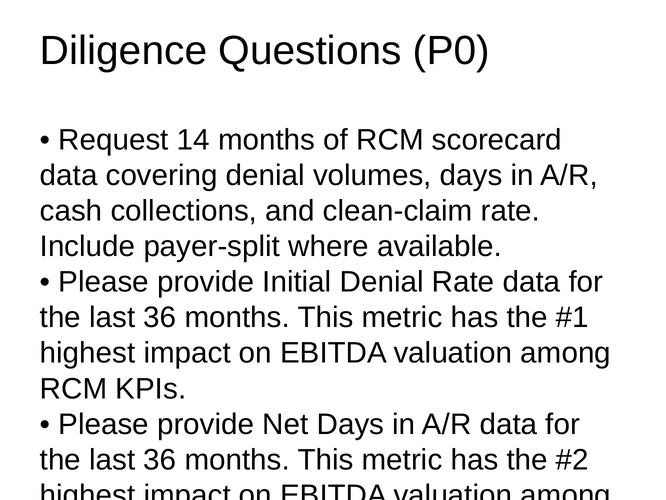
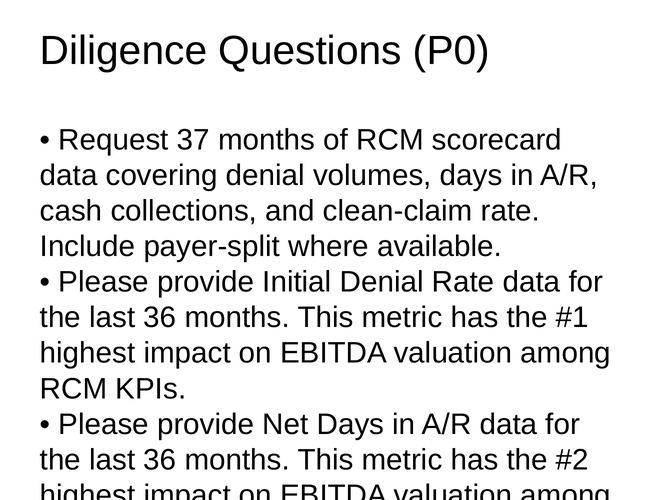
14: 14 -> 37
